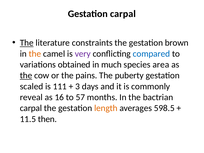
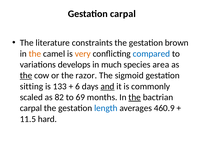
The at (27, 43) underline: present -> none
very colour: purple -> orange
obtained: obtained -> develops
pains: pains -> razor
puberty: puberty -> sigmoid
scaled: scaled -> sitting
111: 111 -> 133
3: 3 -> 6
and underline: none -> present
reveal: reveal -> scaled
16: 16 -> 82
57: 57 -> 69
the at (135, 97) underline: none -> present
length colour: orange -> blue
598.5: 598.5 -> 460.9
then: then -> hard
